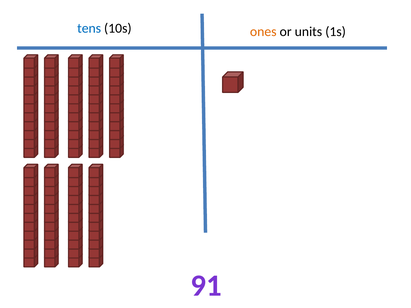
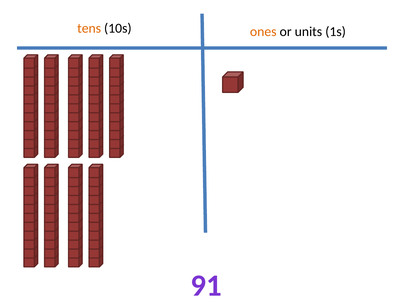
tens colour: blue -> orange
